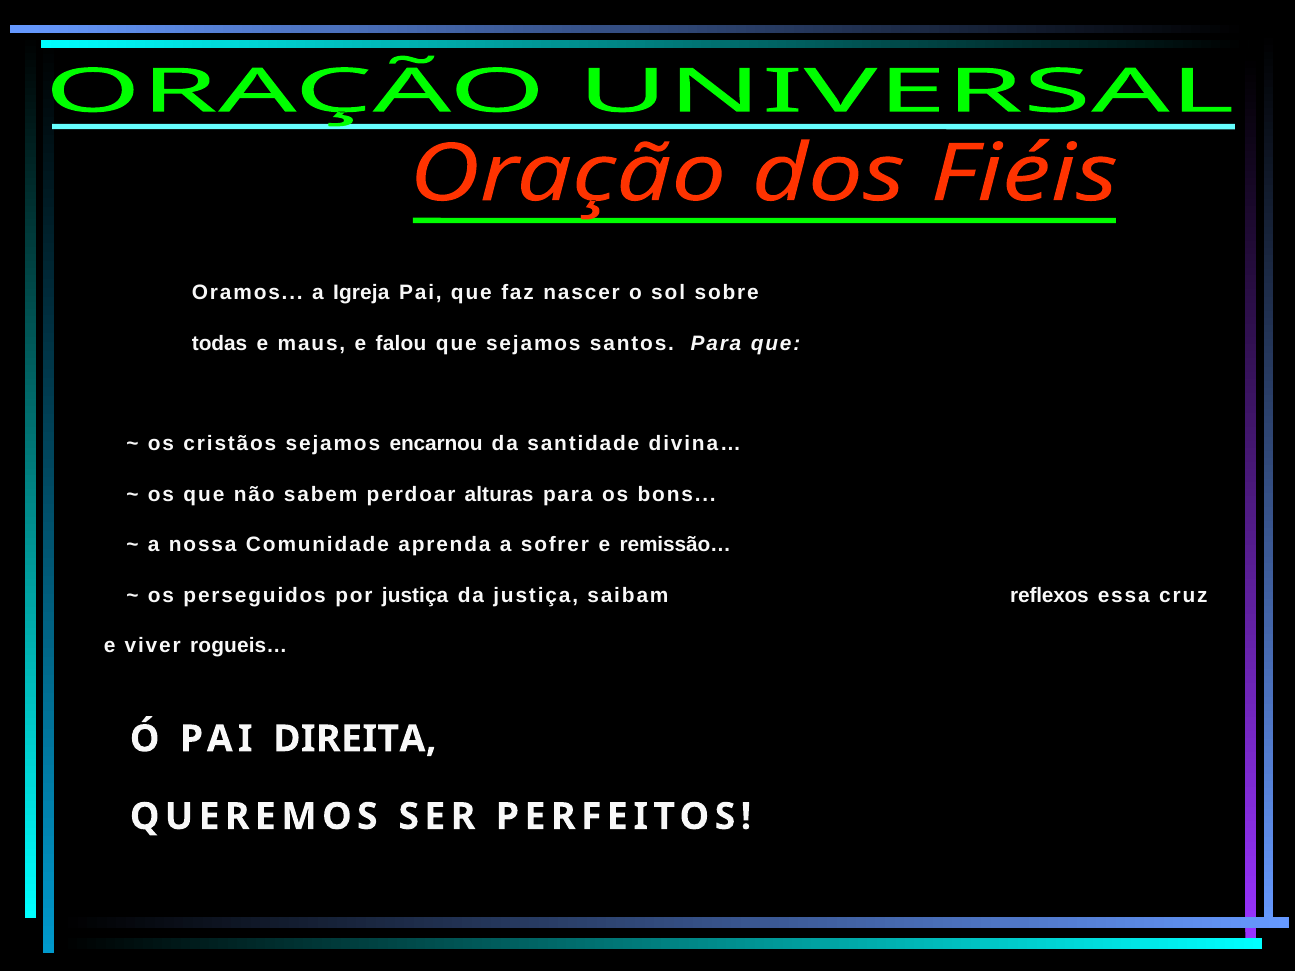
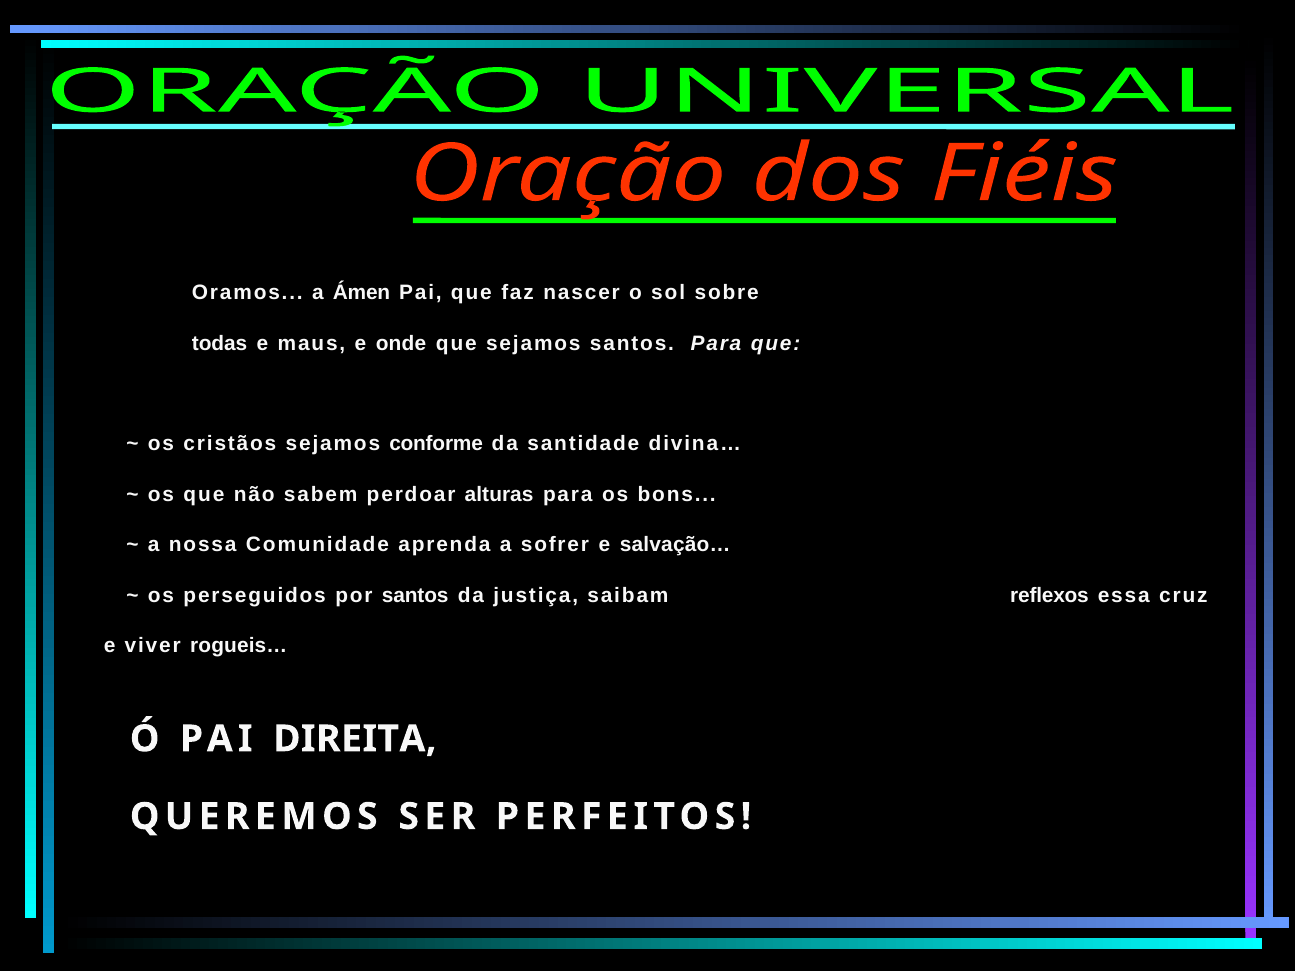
Igreja: Igreja -> Ámen
falou: falou -> onde
encarnou: encarnou -> conforme
remissão…: remissão… -> salvação…
por justiça: justiça -> santos
